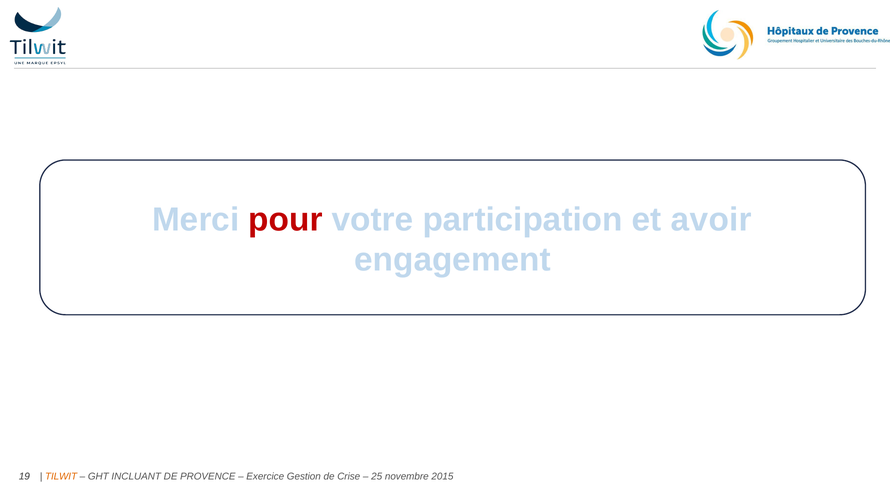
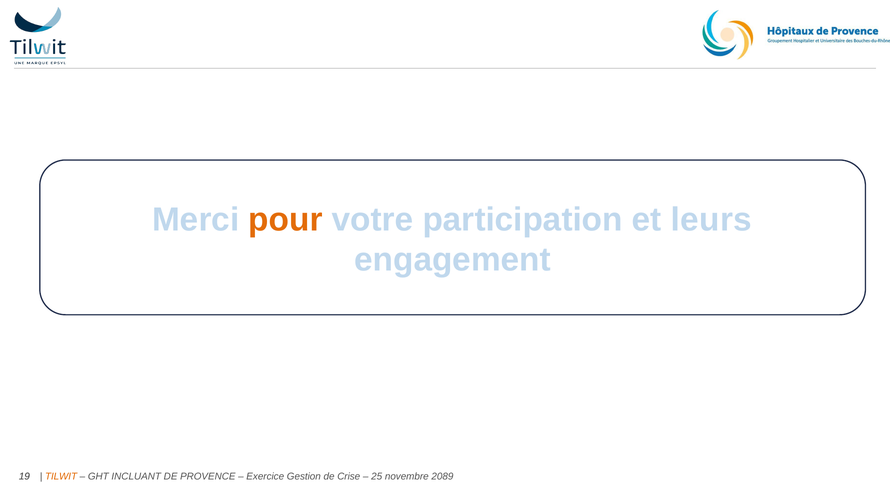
pour colour: red -> orange
avoir: avoir -> leurs
2015: 2015 -> 2089
